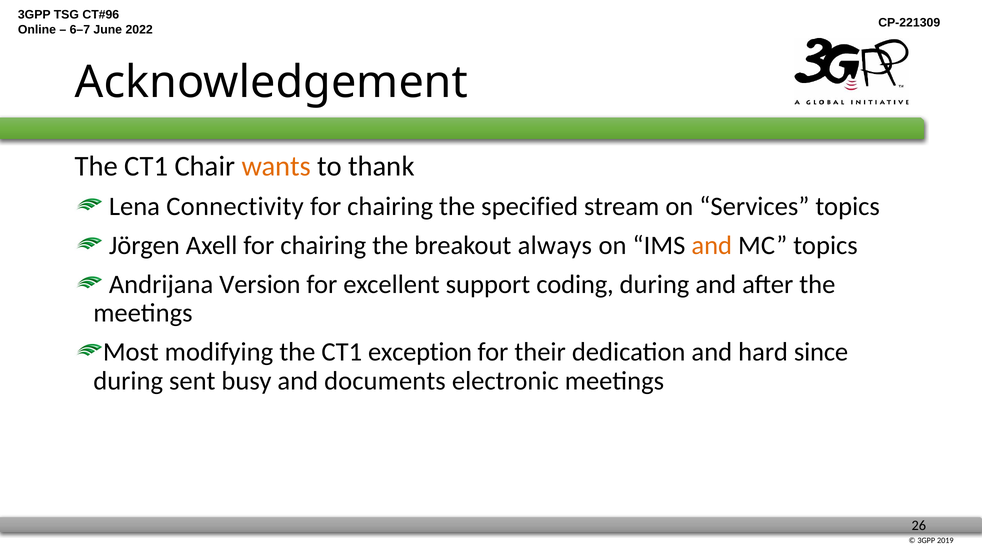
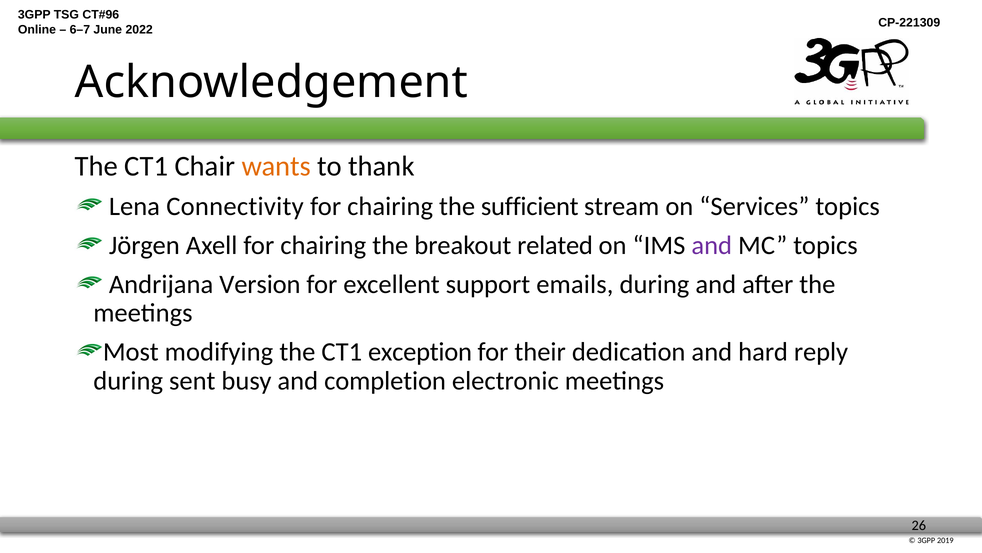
specified: specified -> sufficient
always: always -> related
and at (712, 245) colour: orange -> purple
coding: coding -> emails
since: since -> reply
documents: documents -> completion
